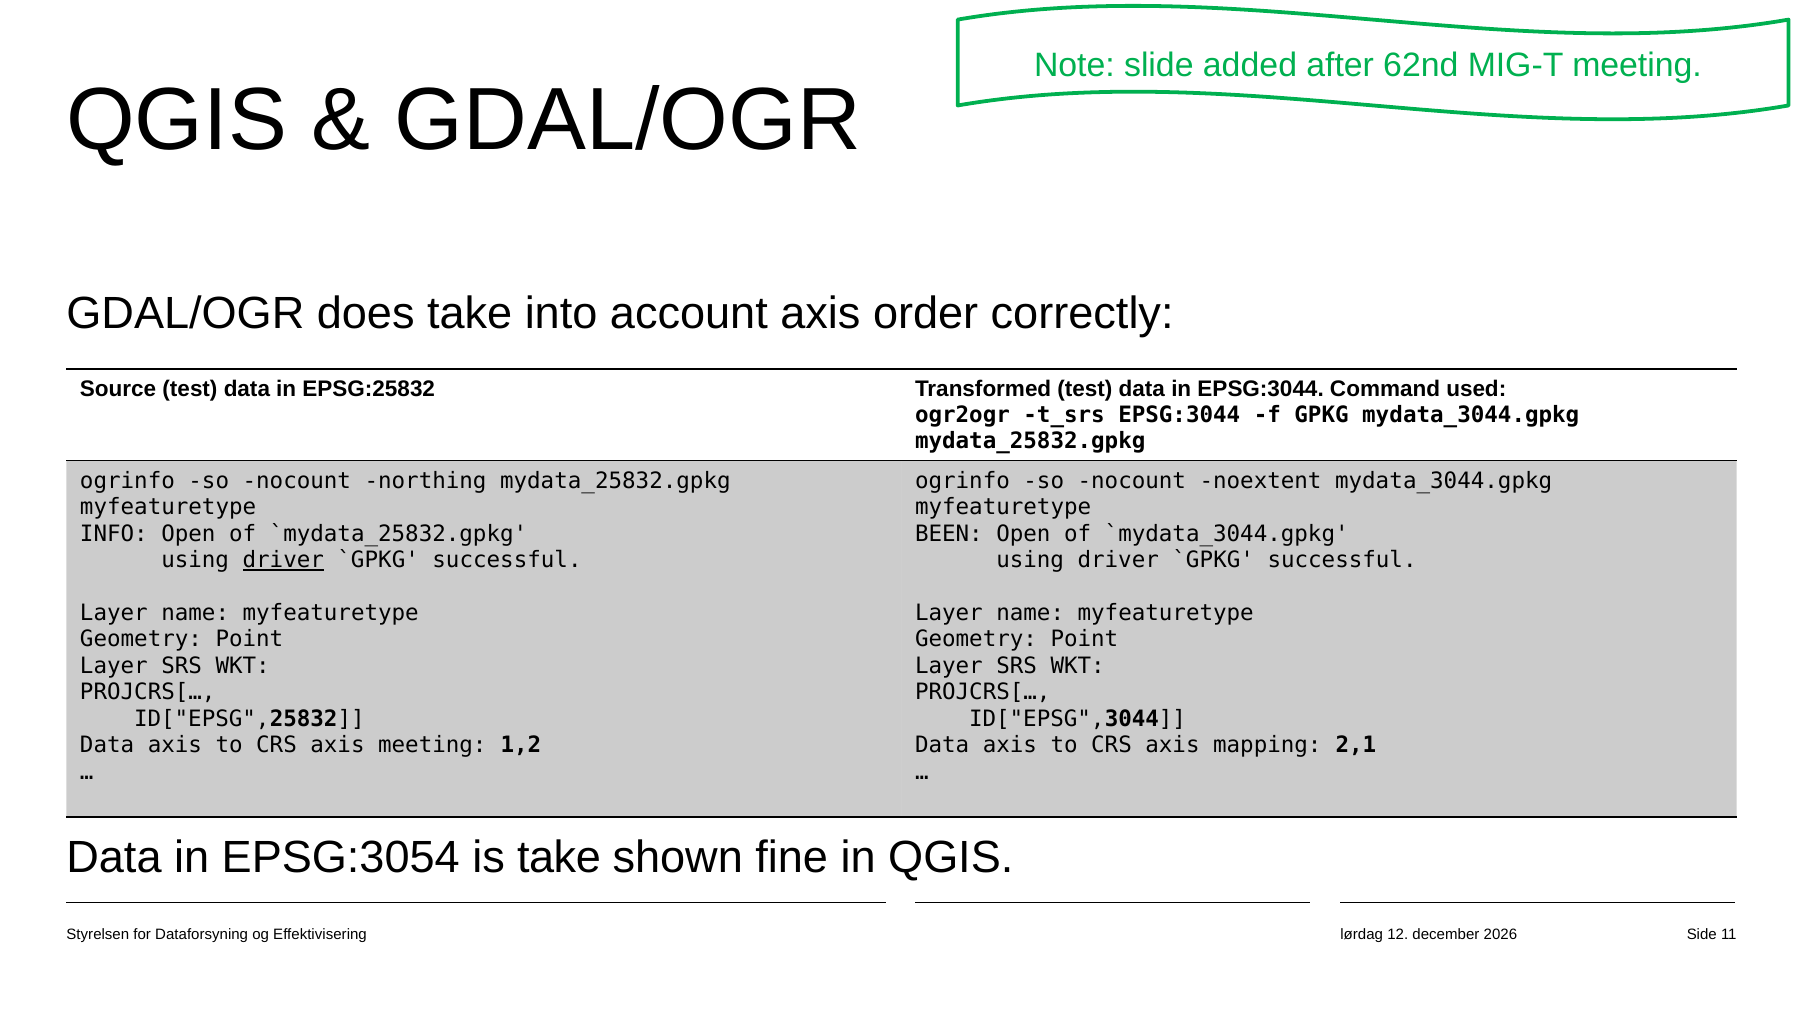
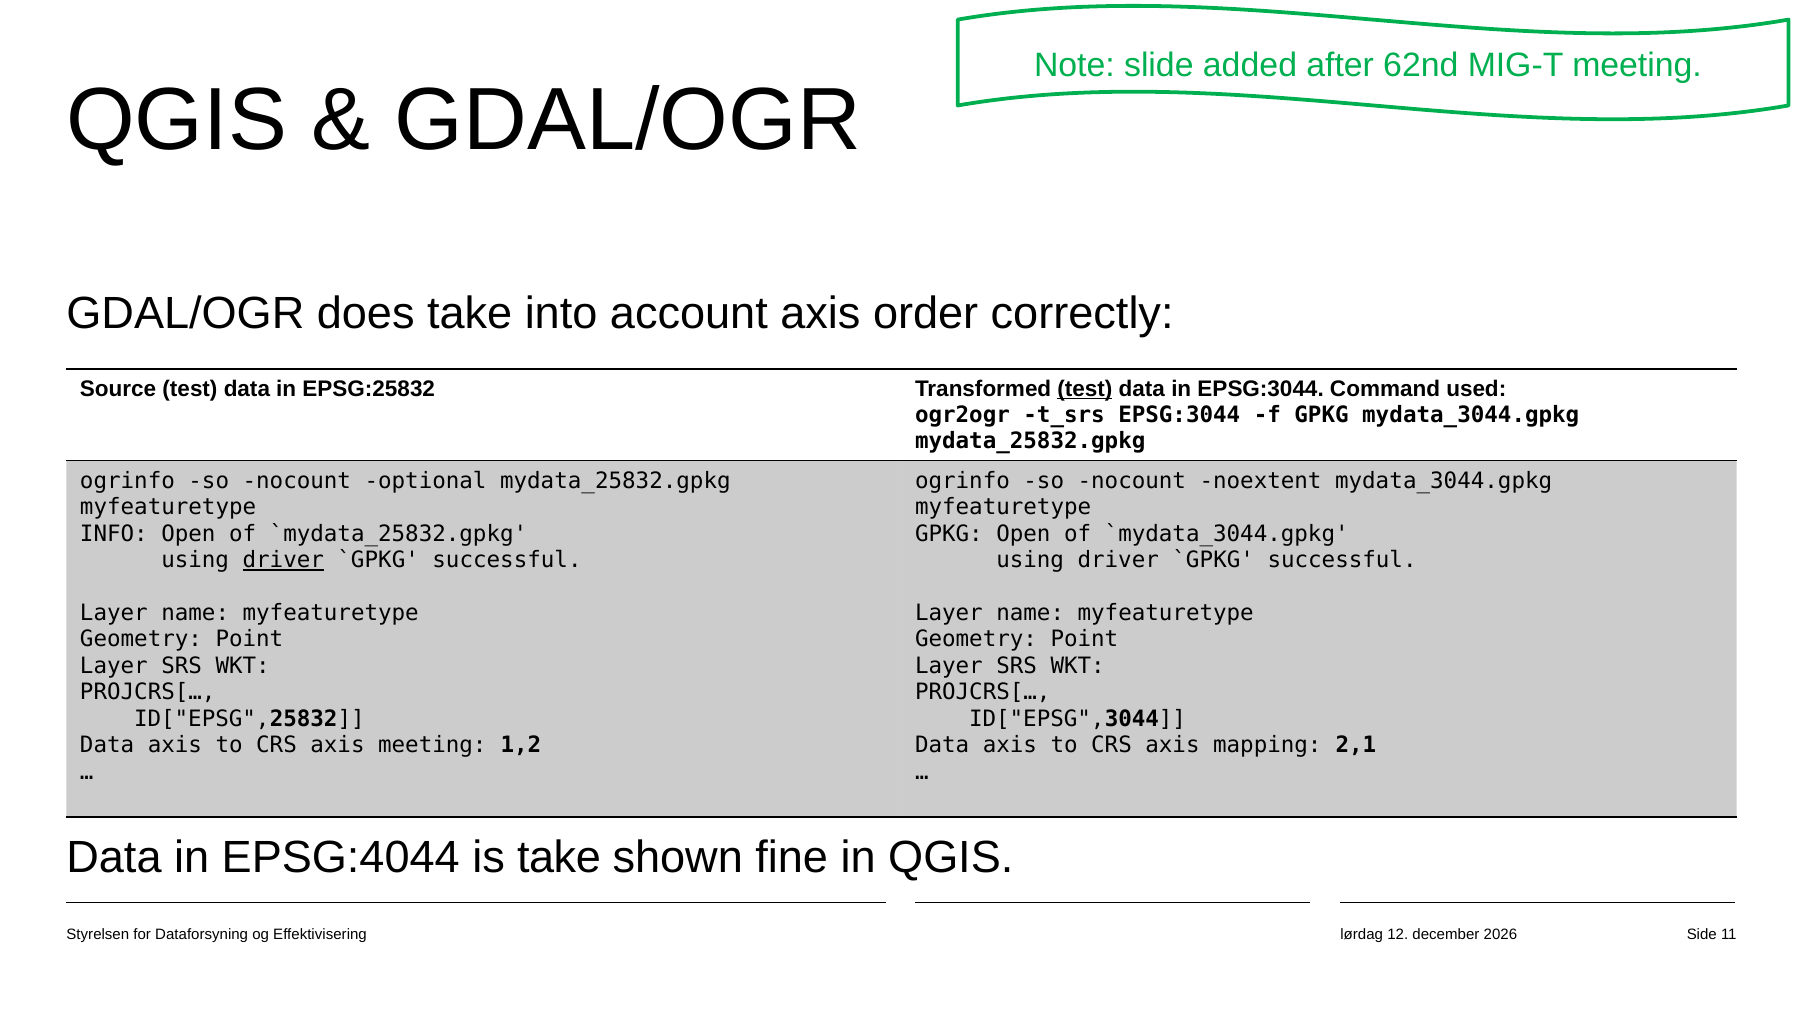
test at (1085, 389) underline: none -> present
northing: northing -> optional
BEEN at (949, 534): BEEN -> GPKG
EPSG:3054: EPSG:3054 -> EPSG:4044
